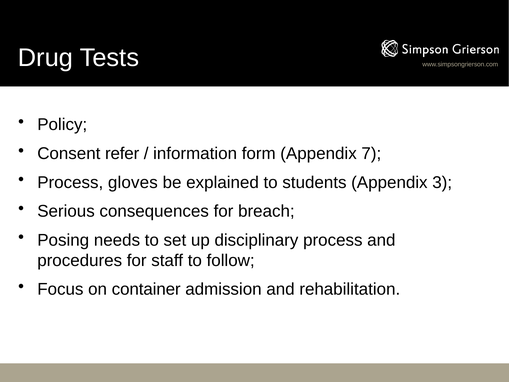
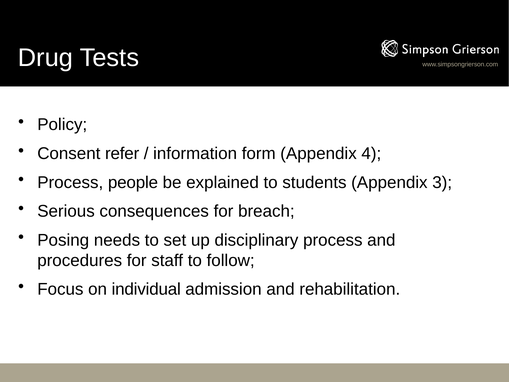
7: 7 -> 4
gloves: gloves -> people
container: container -> individual
